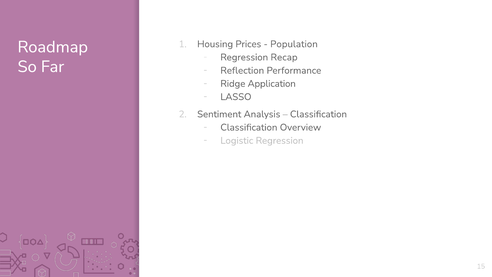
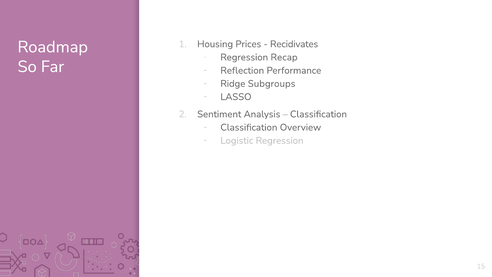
Population: Population -> Recidivates
Application: Application -> Subgroups
